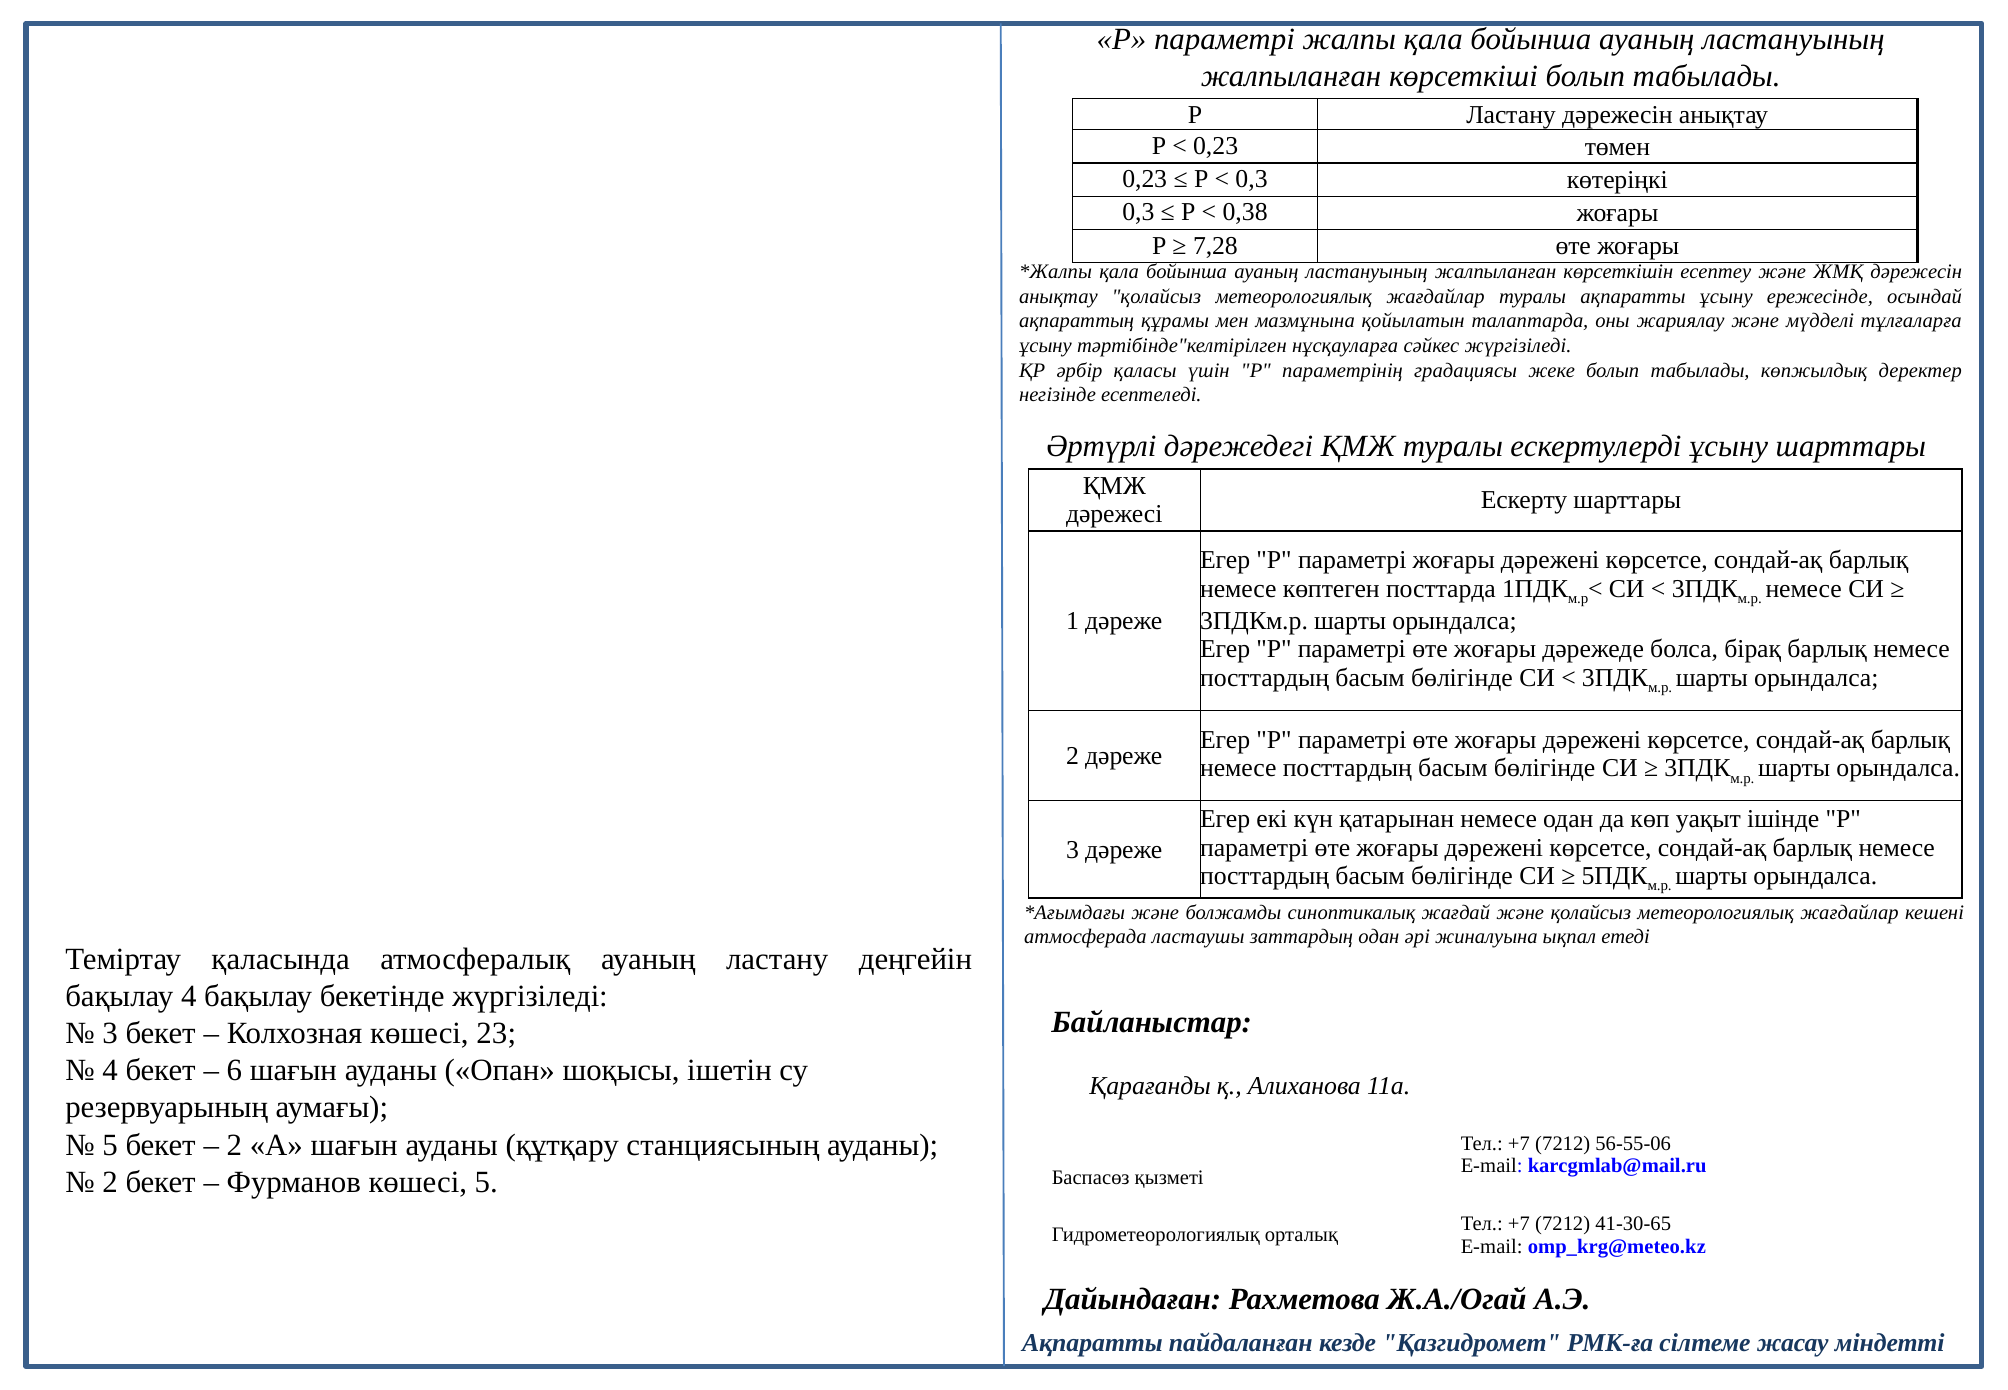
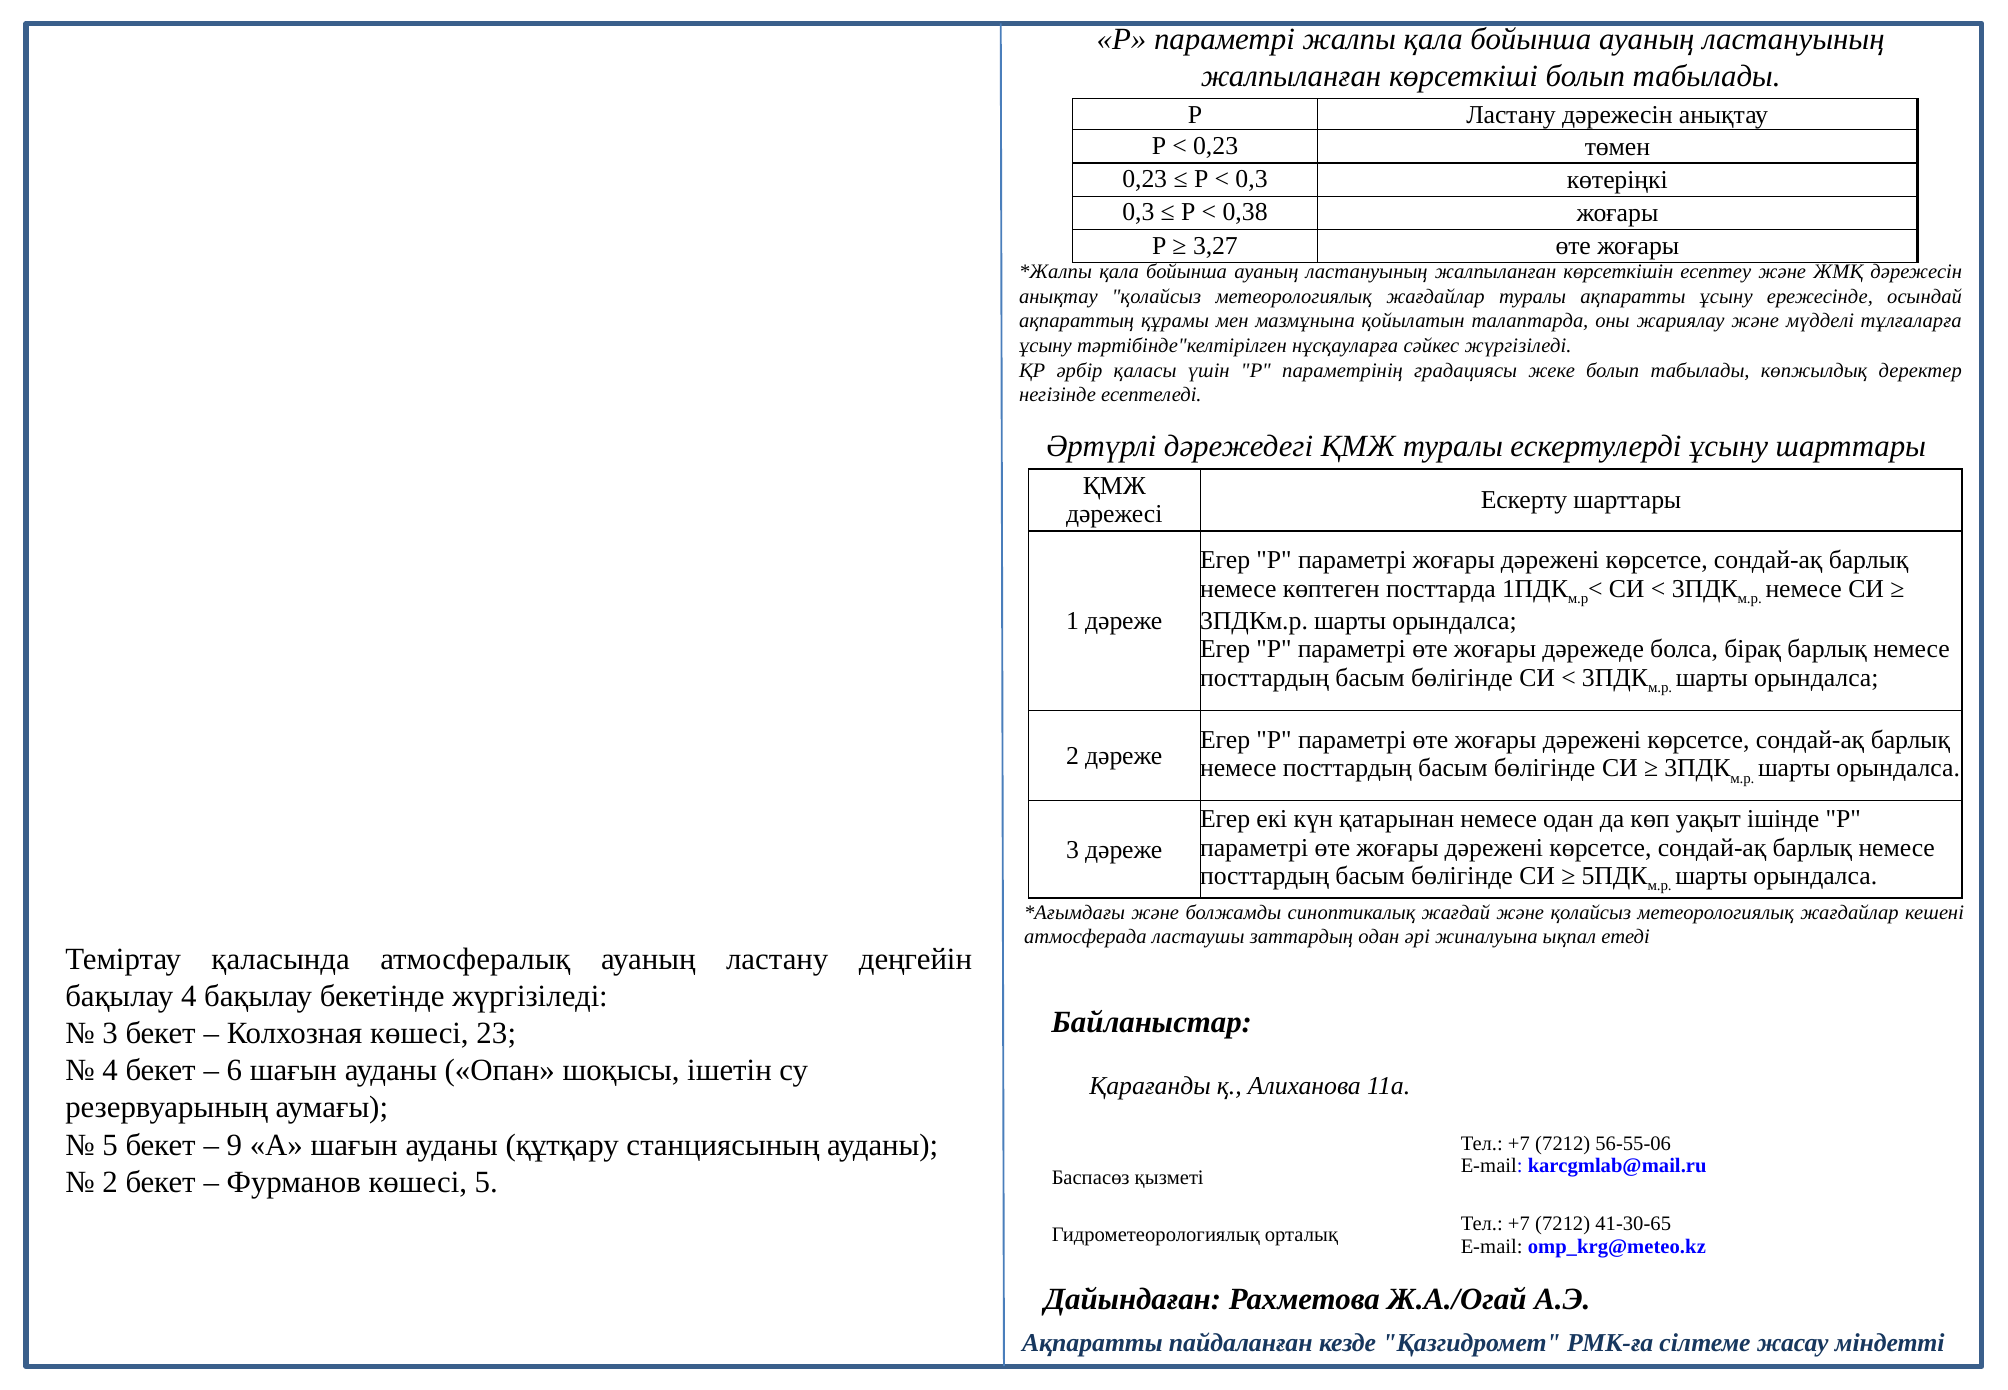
7,28: 7,28 -> 3,27
2 at (234, 1145): 2 -> 9
